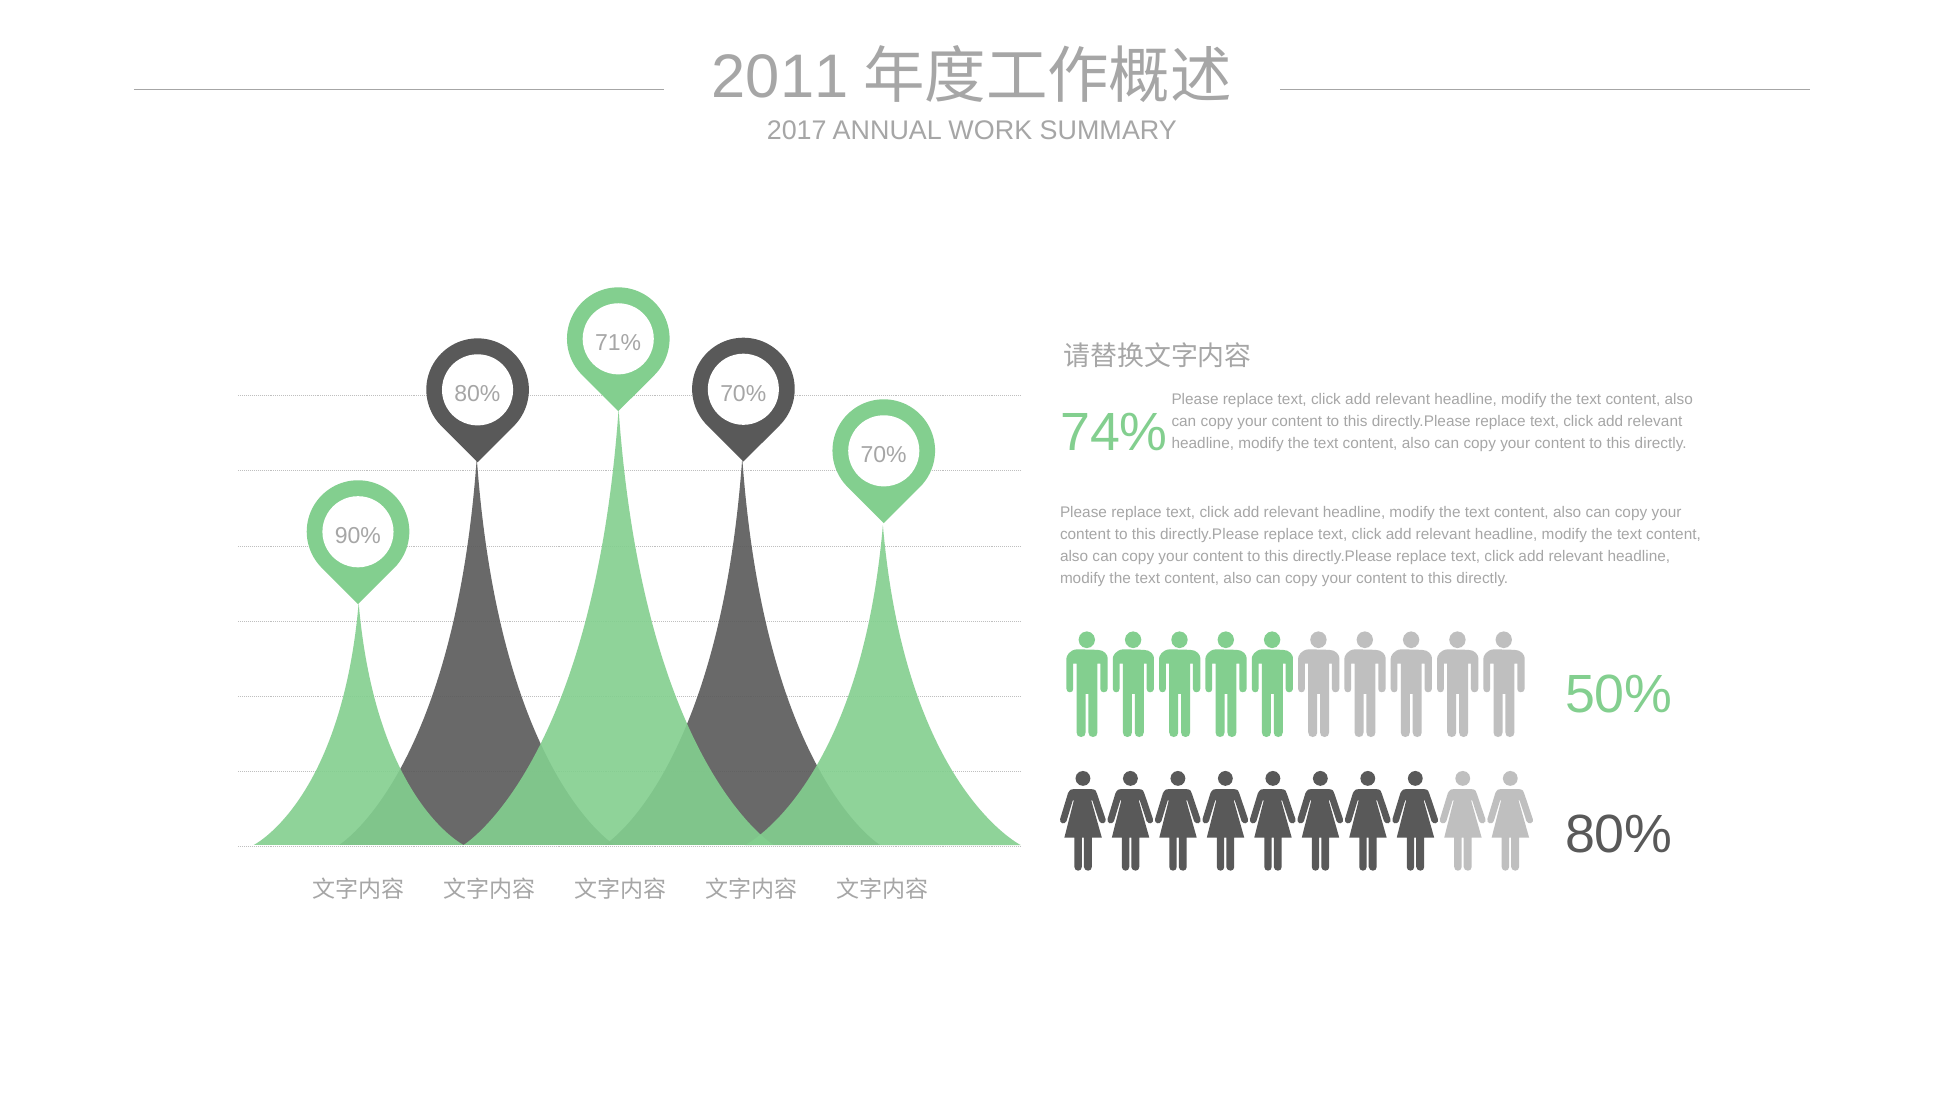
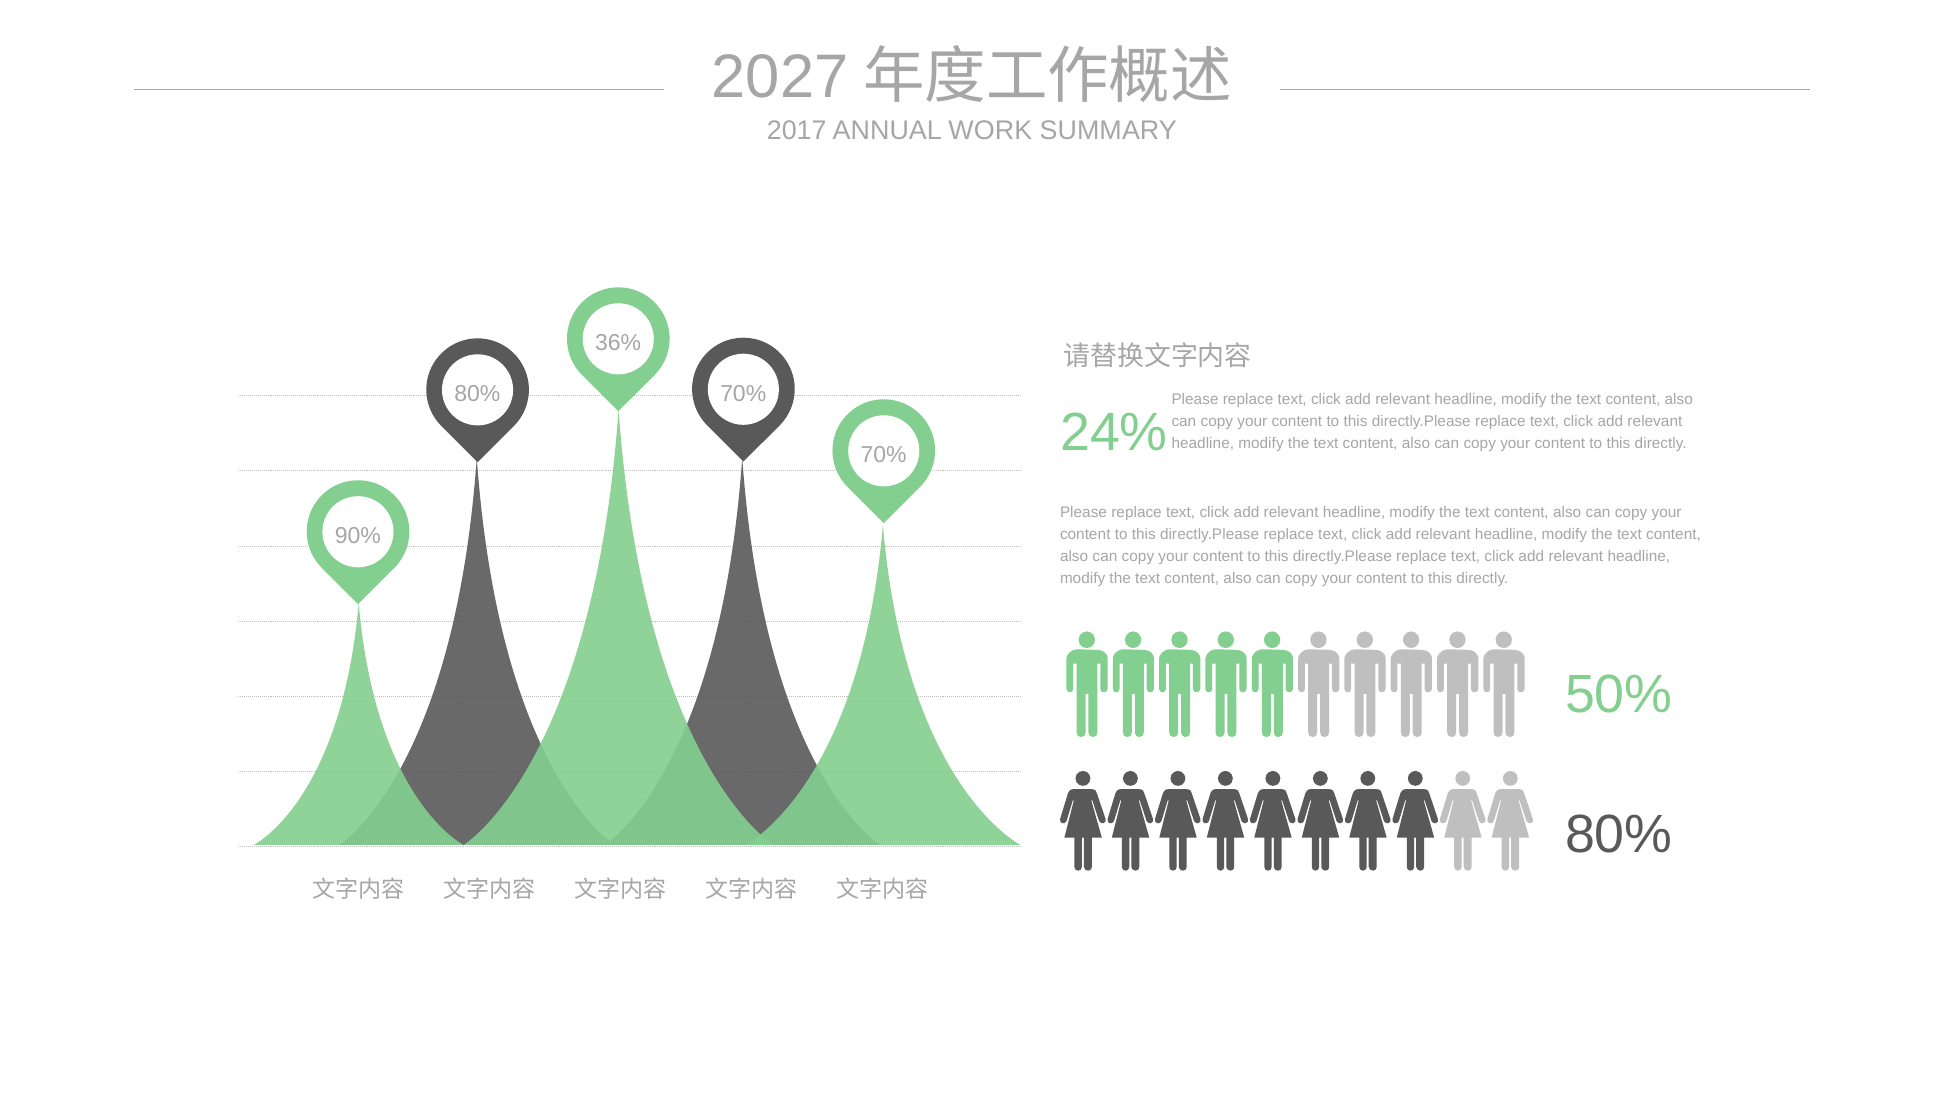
2011: 2011 -> 2027
71%: 71% -> 36%
74%: 74% -> 24%
